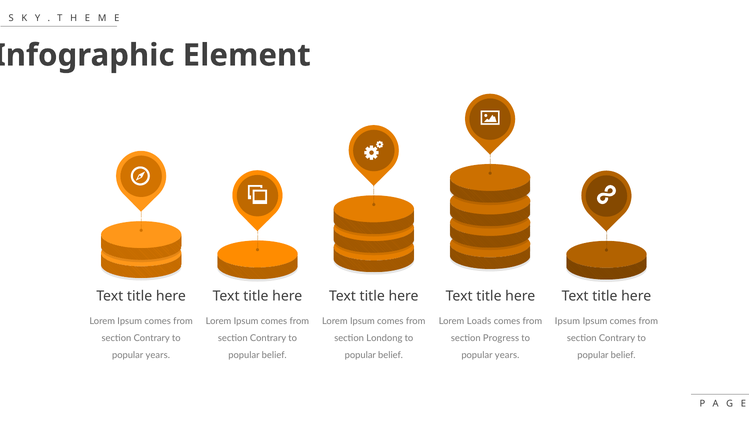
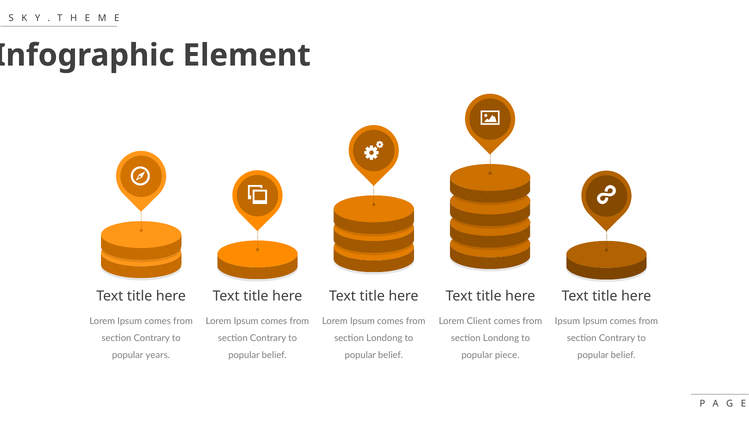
Loads: Loads -> Client
Progress at (501, 338): Progress -> Londong
years at (507, 355): years -> piece
